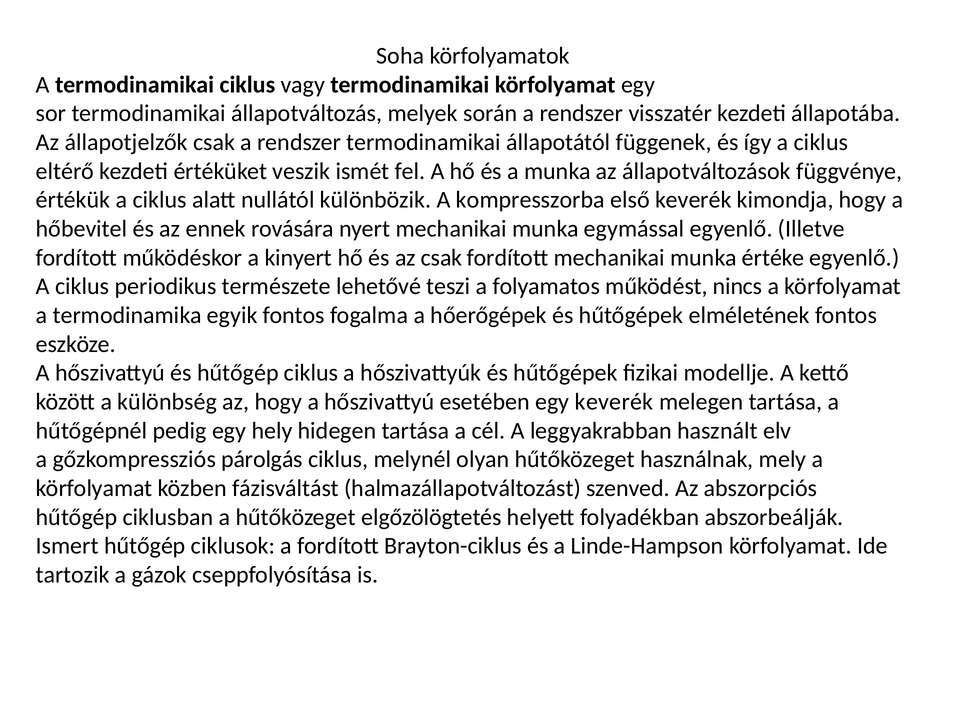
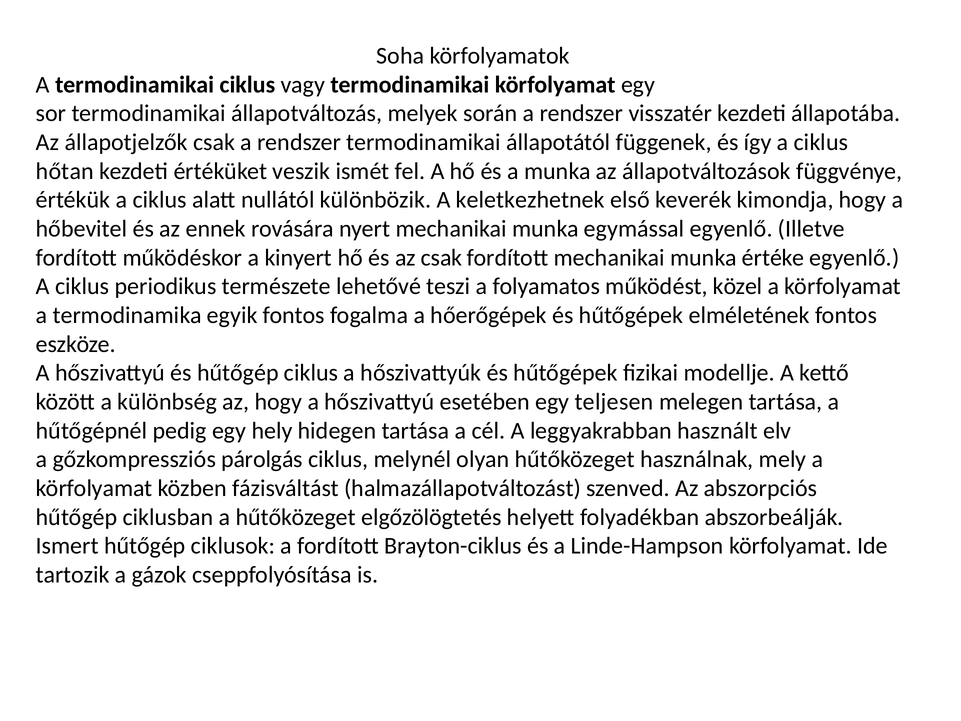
eltérő: eltérő -> hőtan
kompresszorba: kompresszorba -> keletkezhetnek
nincs: nincs -> közel
egy keverék: keverék -> teljesen
